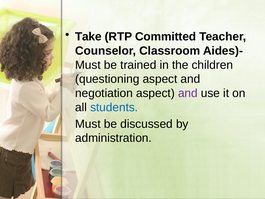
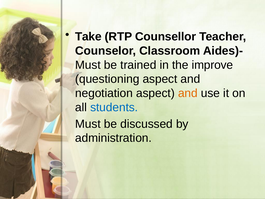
Committed: Committed -> Counsellor
children: children -> improve
and at (188, 93) colour: purple -> orange
